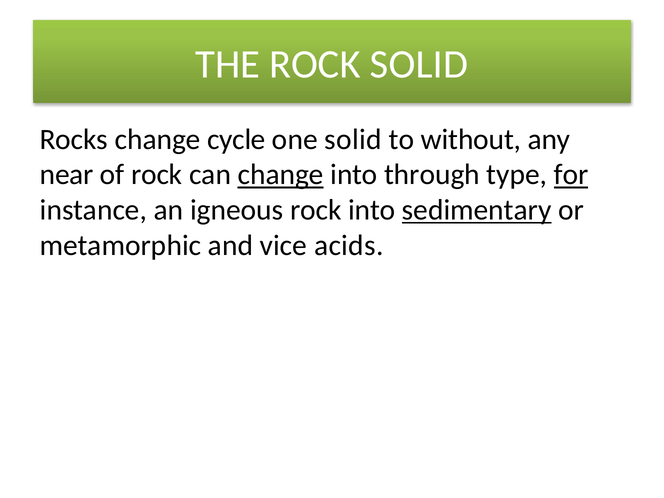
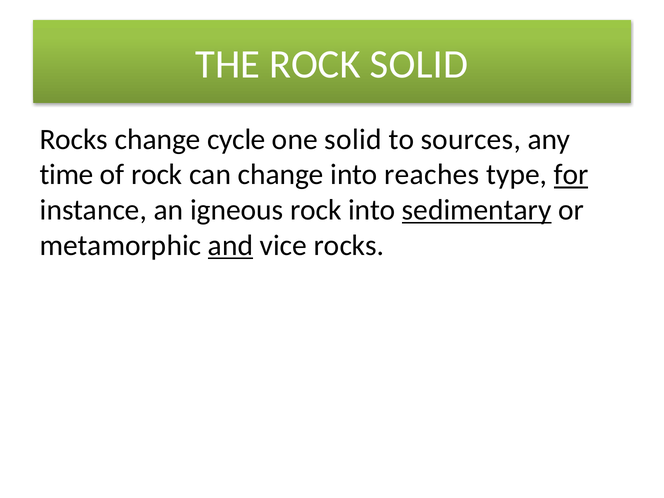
without: without -> sources
near: near -> time
change at (281, 175) underline: present -> none
through: through -> reaches
and underline: none -> present
vice acids: acids -> rocks
